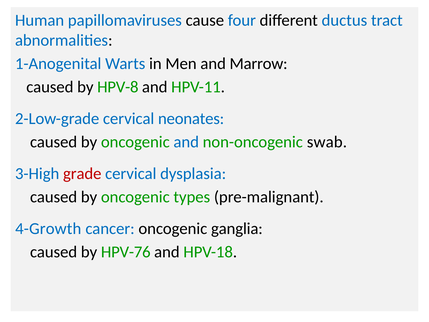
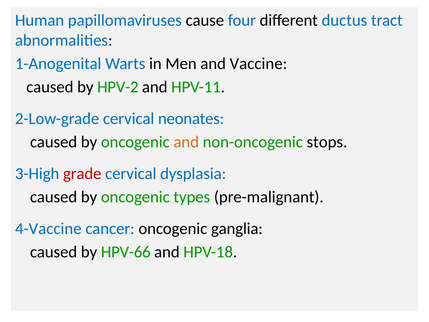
Marrow: Marrow -> Vaccine
HPV-8: HPV-8 -> HPV-2
and at (186, 142) colour: blue -> orange
swab: swab -> stops
4-Growth: 4-Growth -> 4-Vaccine
HPV-76: HPV-76 -> HPV-66
